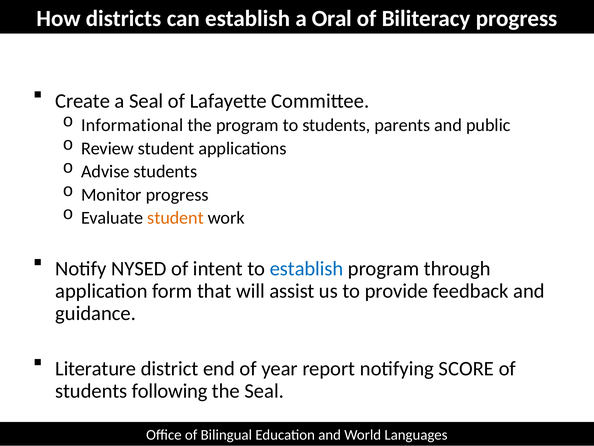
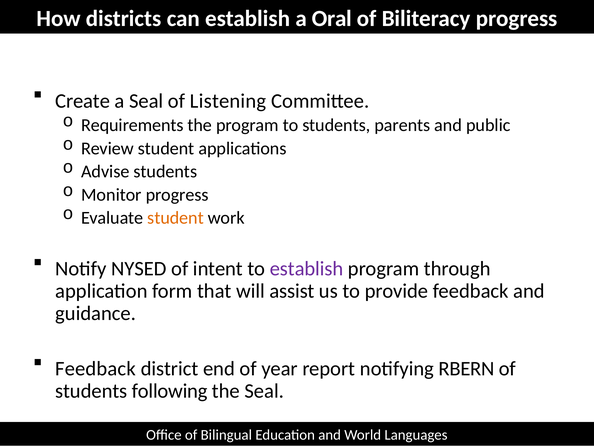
Lafayette: Lafayette -> Listening
Informational: Informational -> Requirements
establish at (307, 268) colour: blue -> purple
Literature at (96, 368): Literature -> Feedback
SCORE: SCORE -> RBERN
